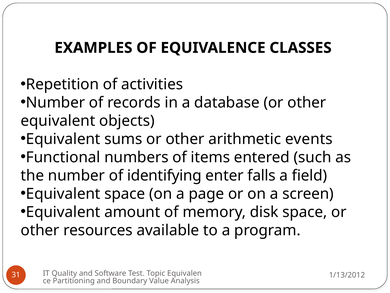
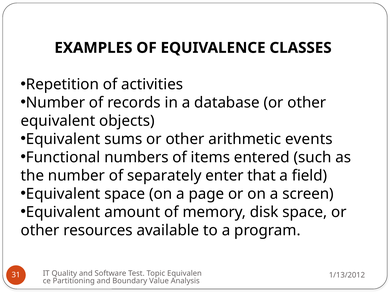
identifying: identifying -> separately
falls: falls -> that
